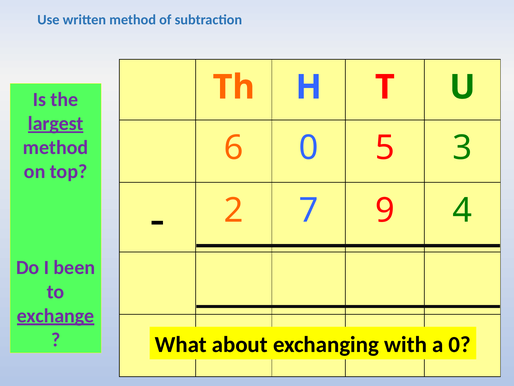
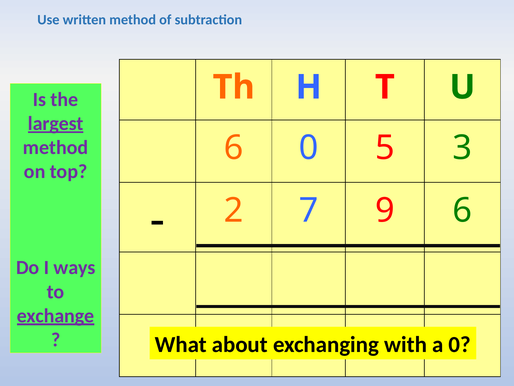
9 4: 4 -> 6
been: been -> ways
